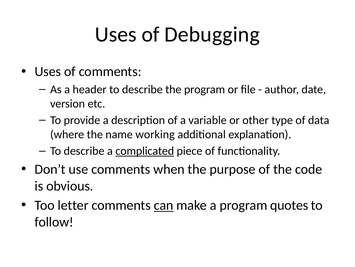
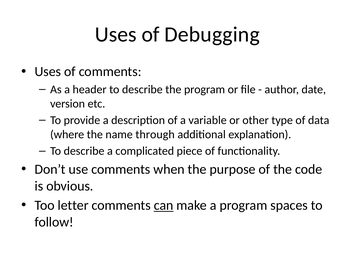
working: working -> through
complicated underline: present -> none
quotes: quotes -> spaces
